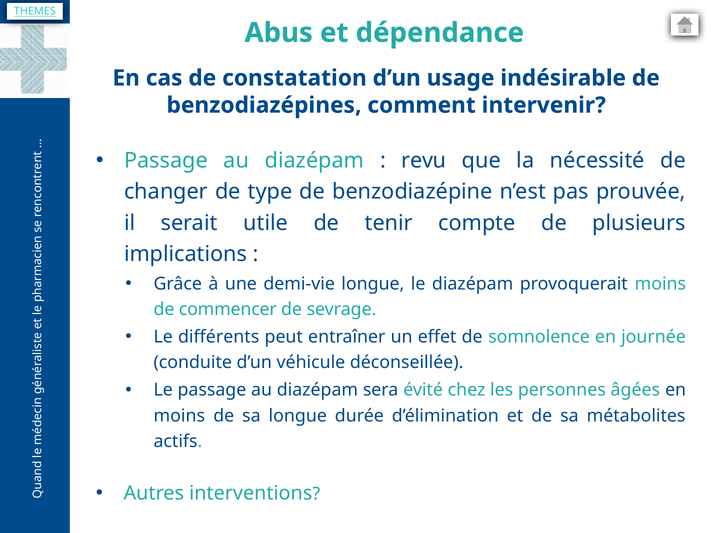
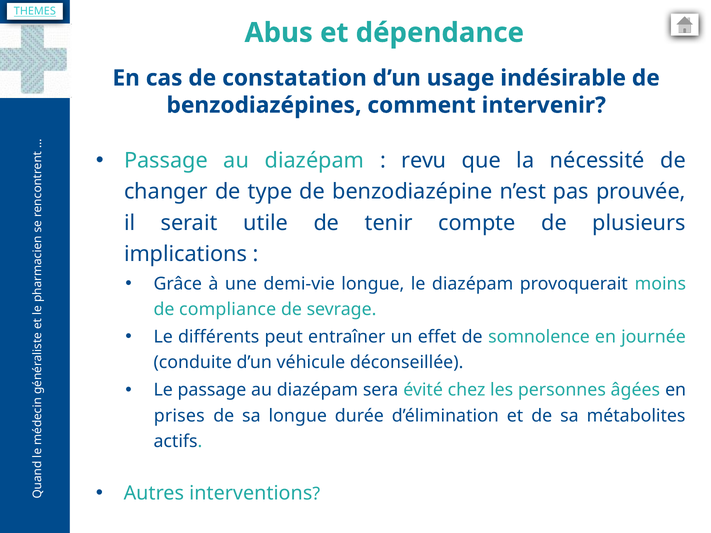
commencer: commencer -> compliance
moins at (179, 416): moins -> prises
